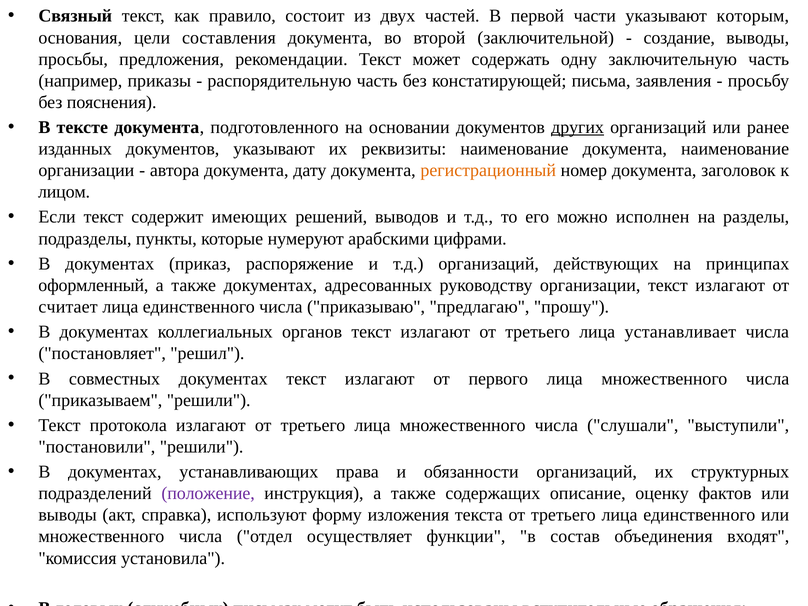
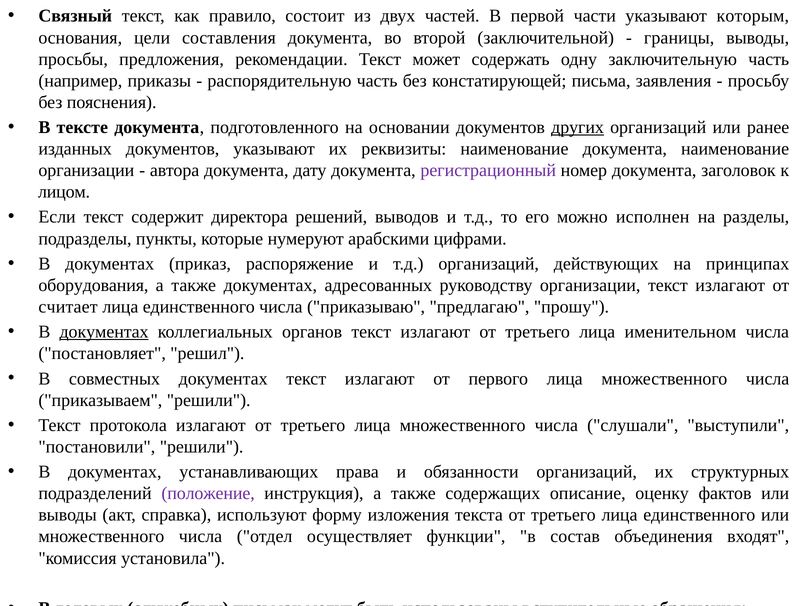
создание: создание -> границы
регистрационный colour: orange -> purple
имеющих: имеющих -> директора
оформленный: оформленный -> оборудования
документах at (104, 332) underline: none -> present
устанавливает: устанавливает -> именительном
